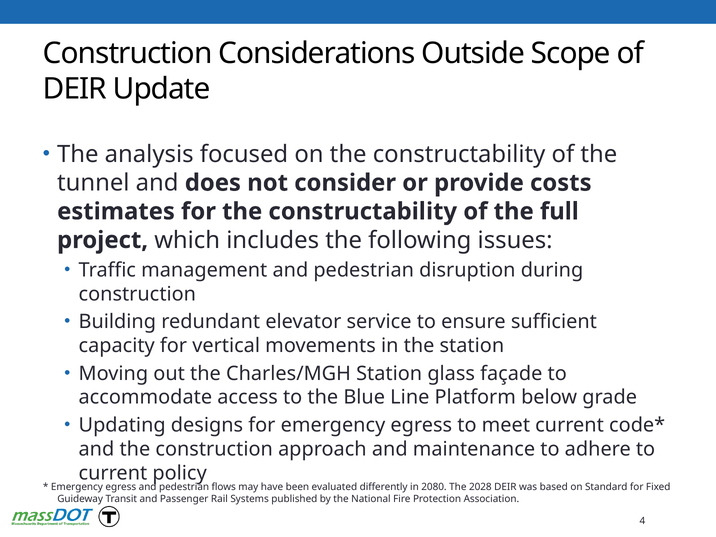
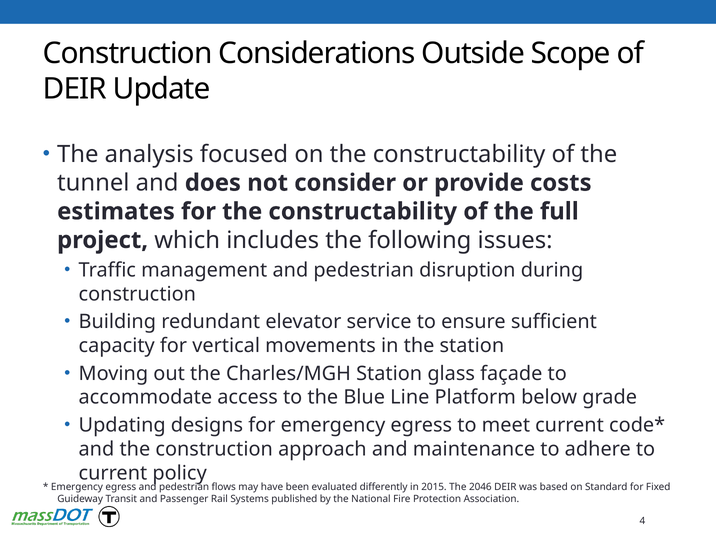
2080: 2080 -> 2015
2028: 2028 -> 2046
